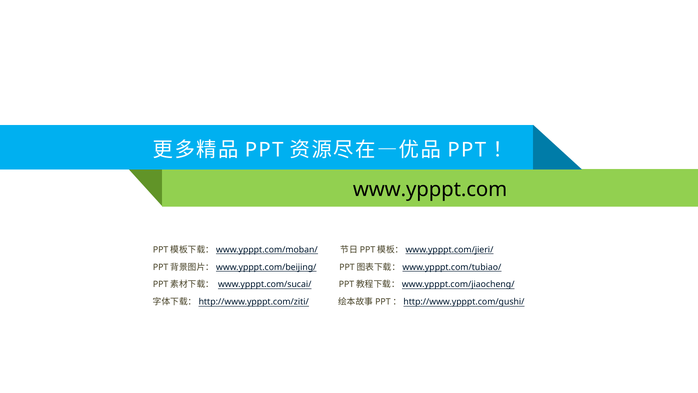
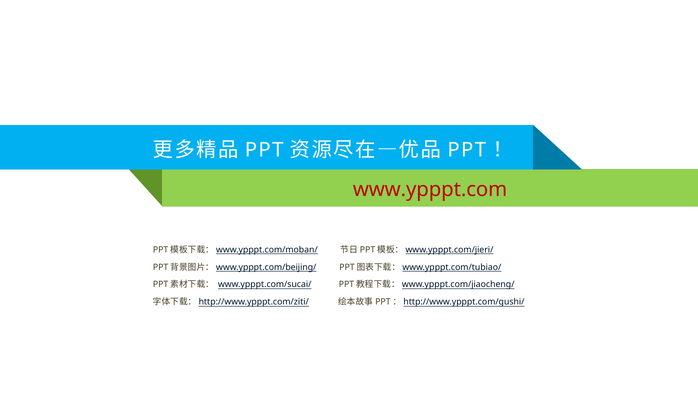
www.ypppt.com colour: black -> red
